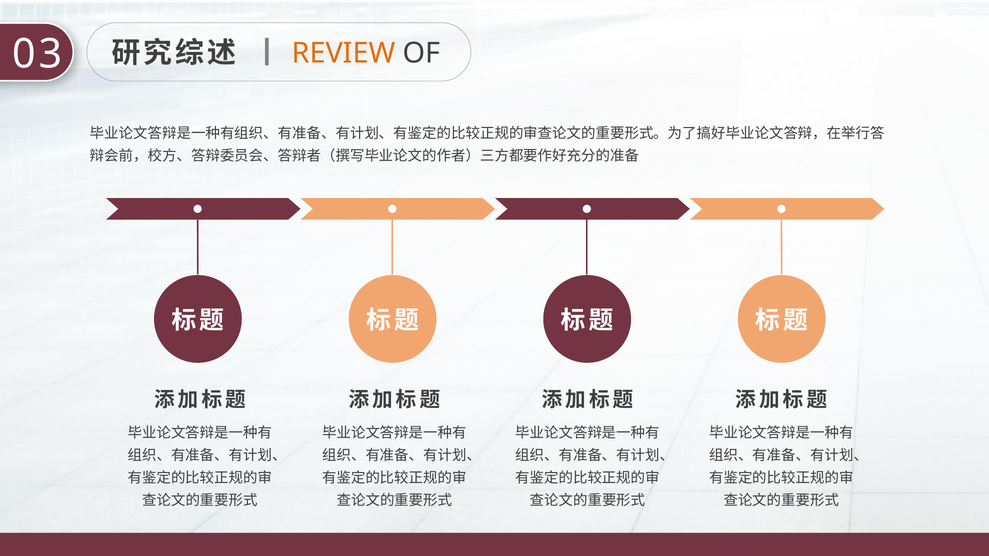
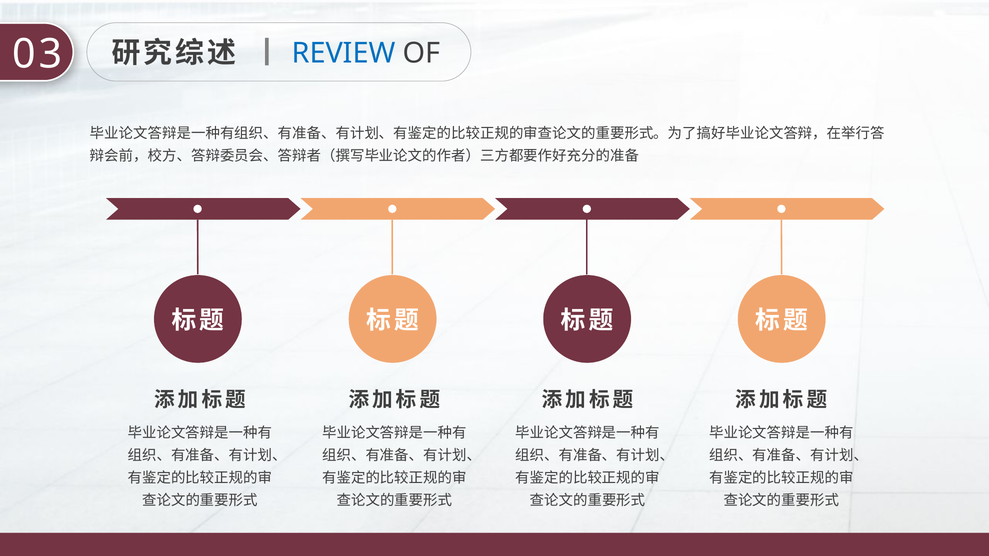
REVIEW colour: orange -> blue
